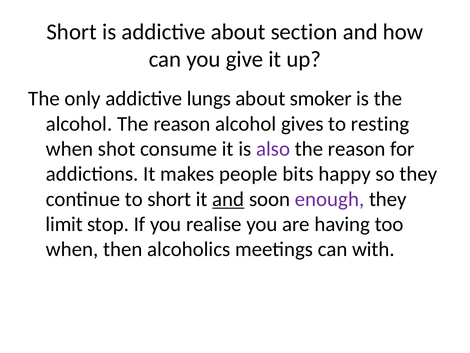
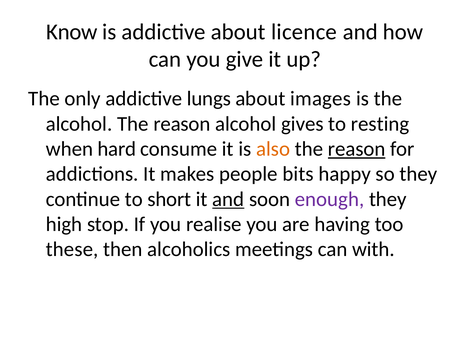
Short at (72, 32): Short -> Know
section: section -> licence
smoker: smoker -> images
shot: shot -> hard
also colour: purple -> orange
reason at (357, 149) underline: none -> present
limit: limit -> high
when at (72, 249): when -> these
